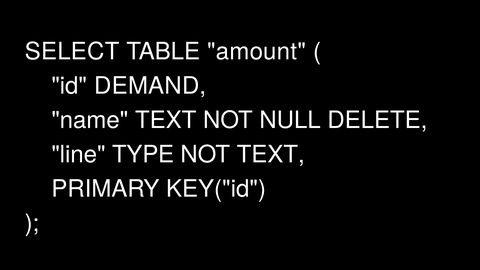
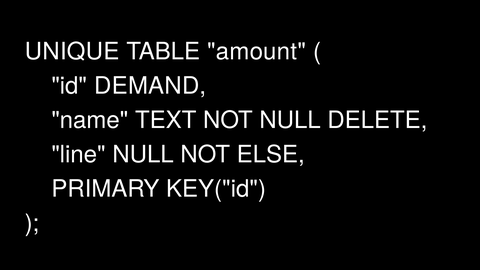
SELECT: SELECT -> UNIQUE
line TYPE: TYPE -> NULL
NOT TEXT: TEXT -> ELSE
